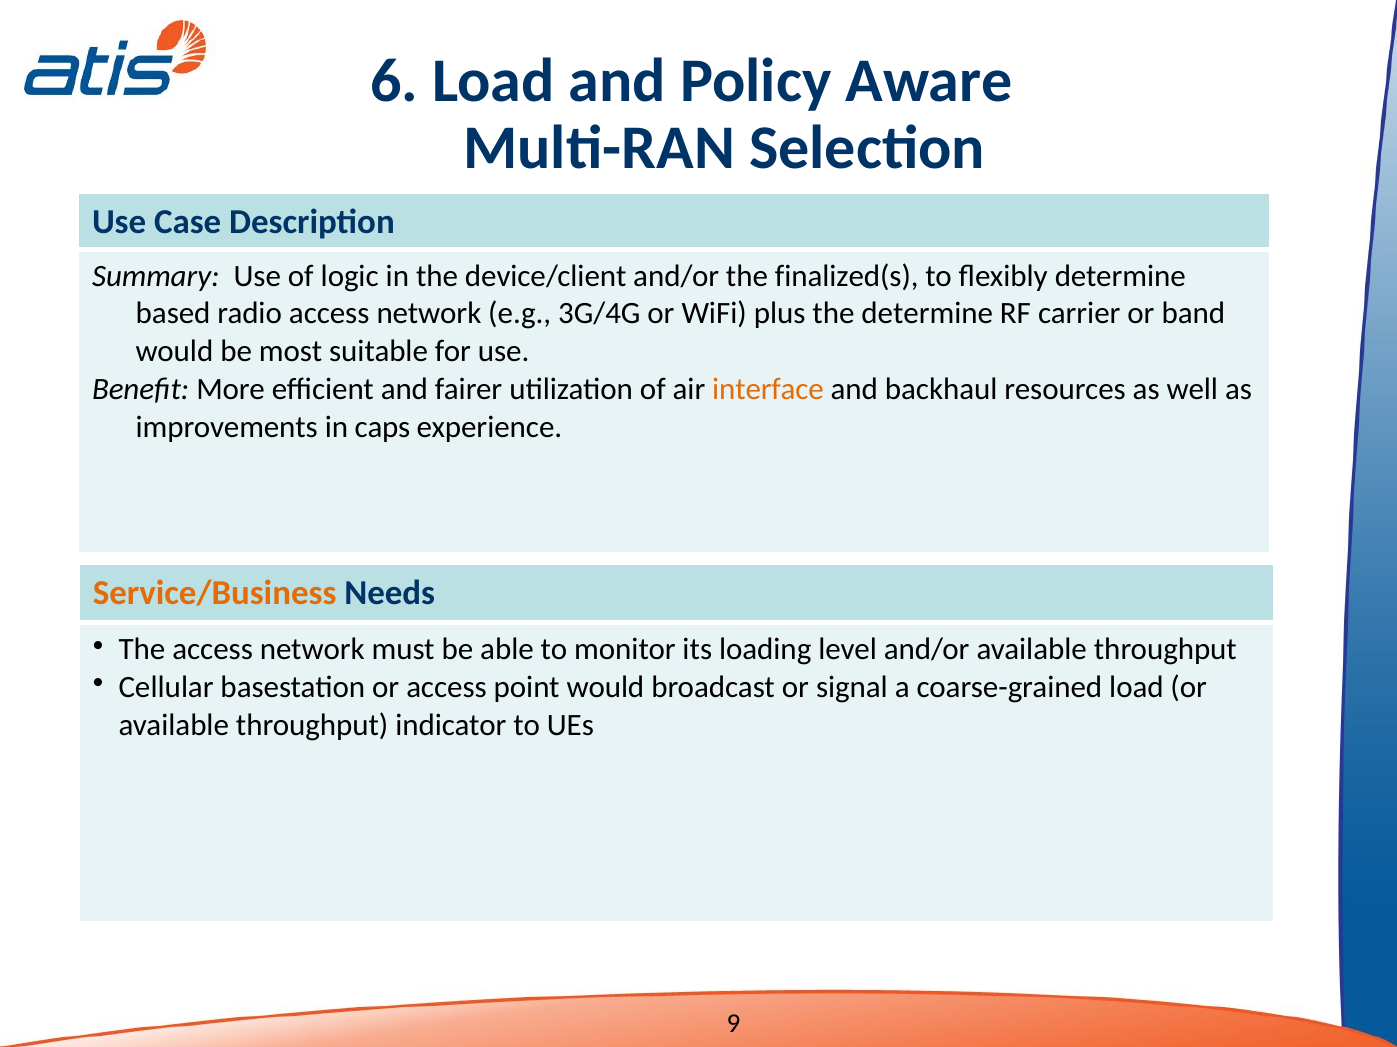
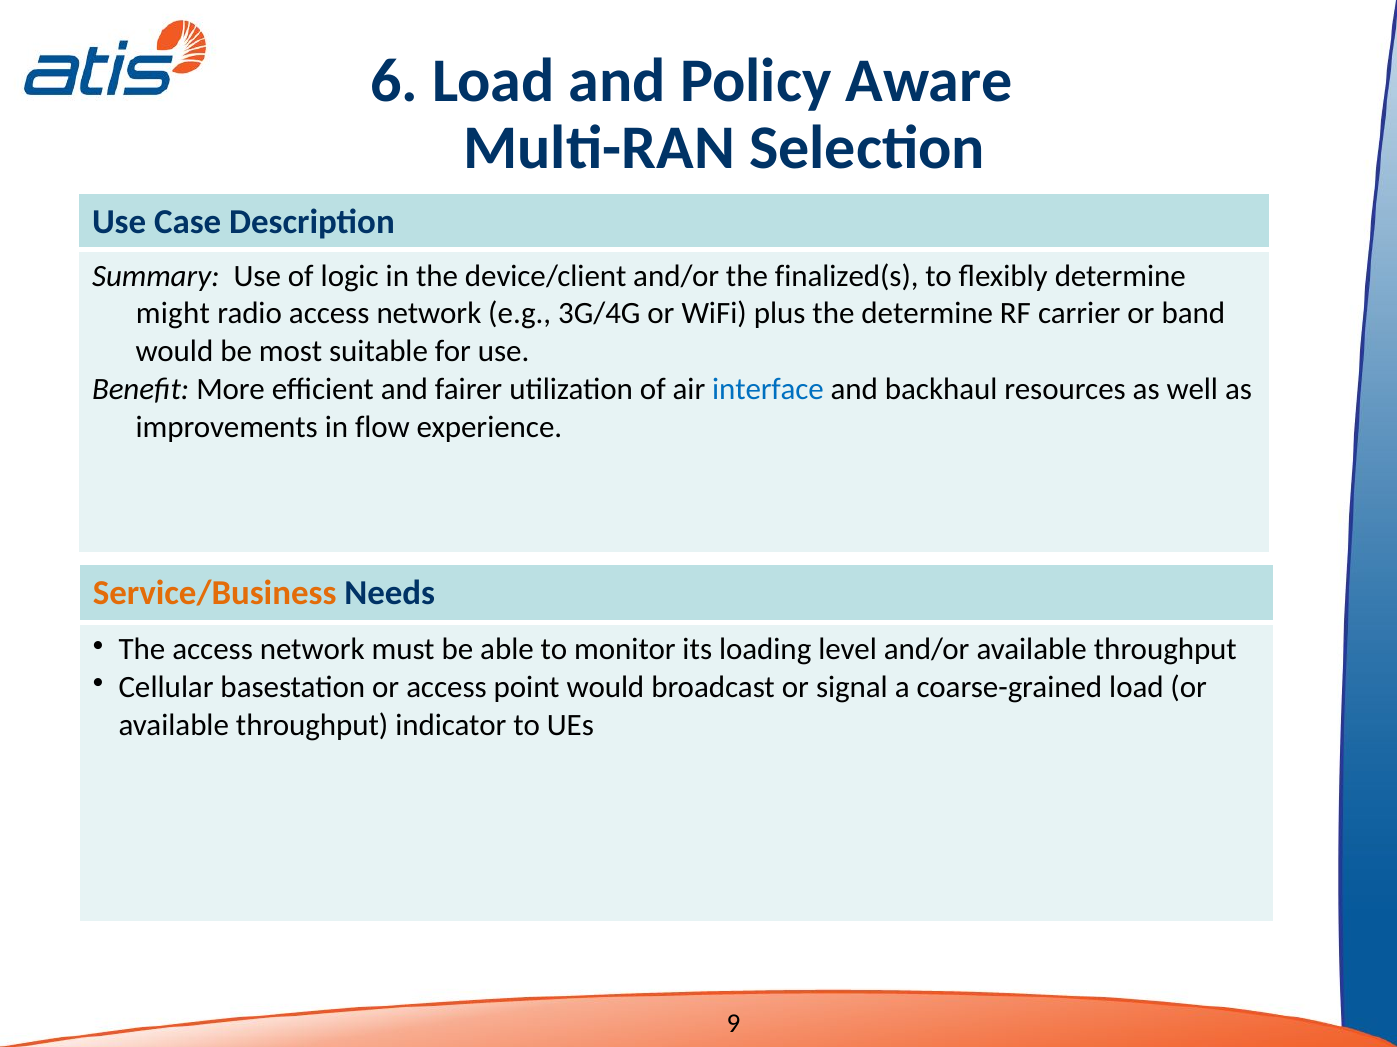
based: based -> might
interface colour: orange -> blue
caps: caps -> flow
